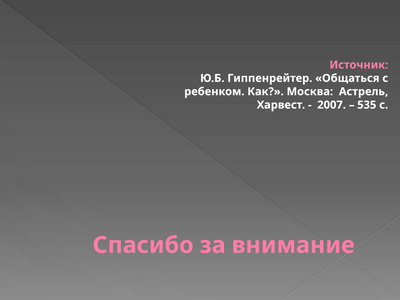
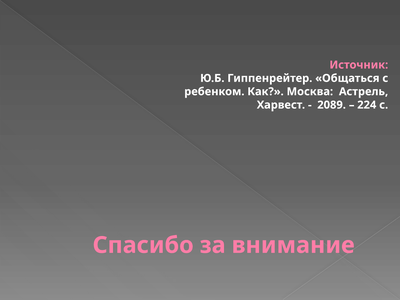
2007: 2007 -> 2089
535: 535 -> 224
